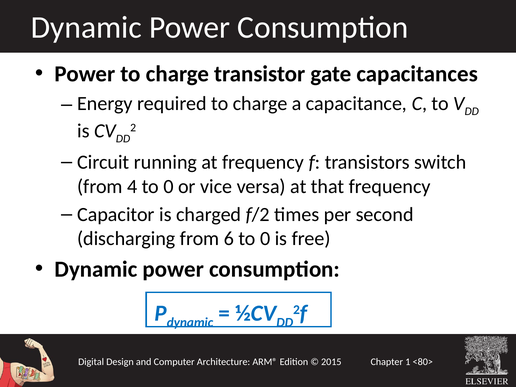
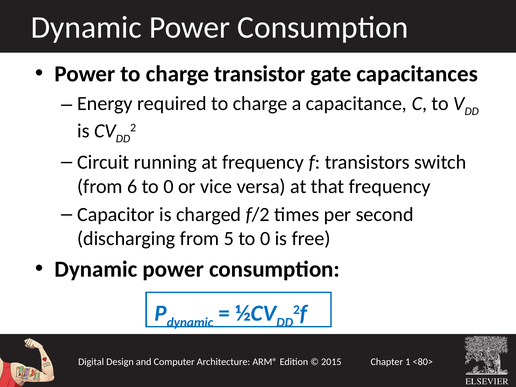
4: 4 -> 6
6: 6 -> 5
